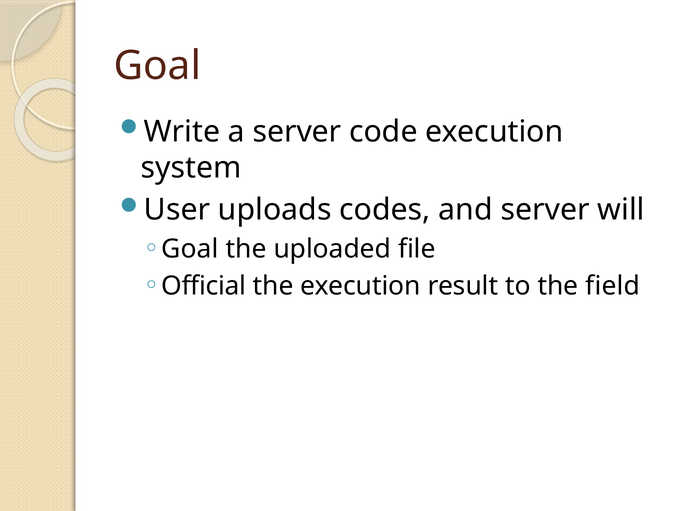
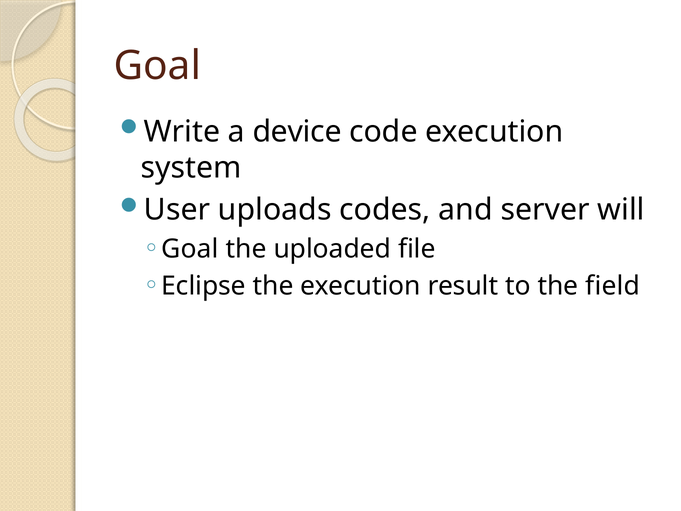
a server: server -> device
Official: Official -> Eclipse
